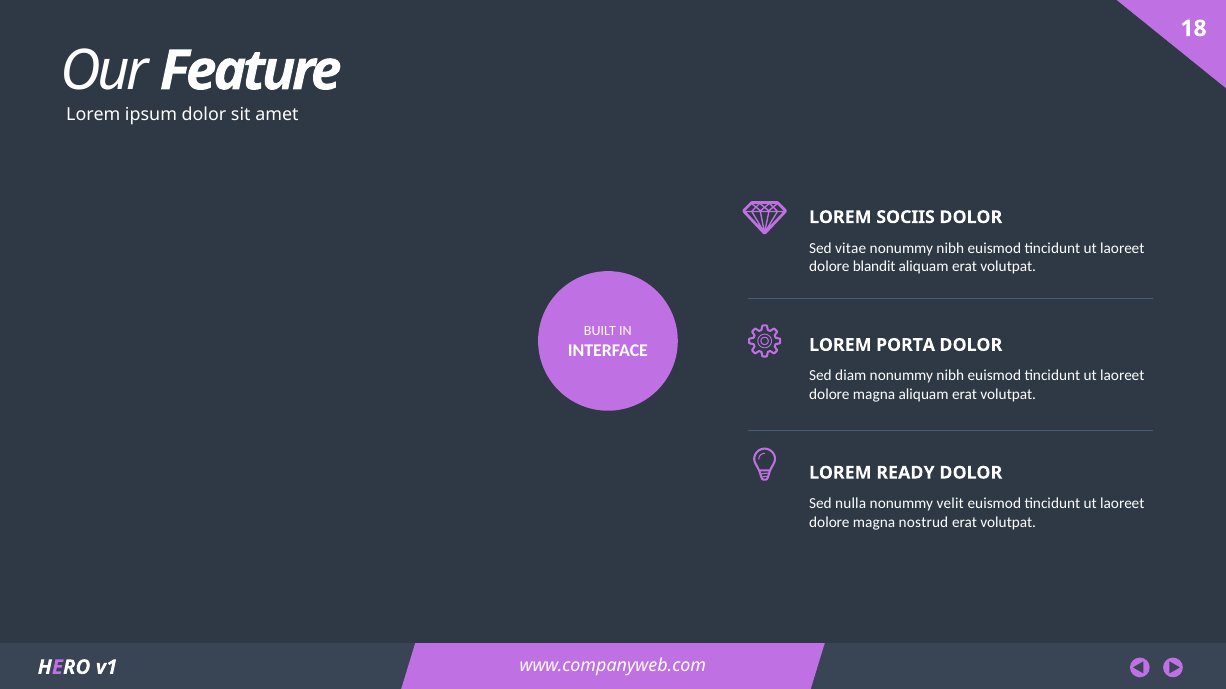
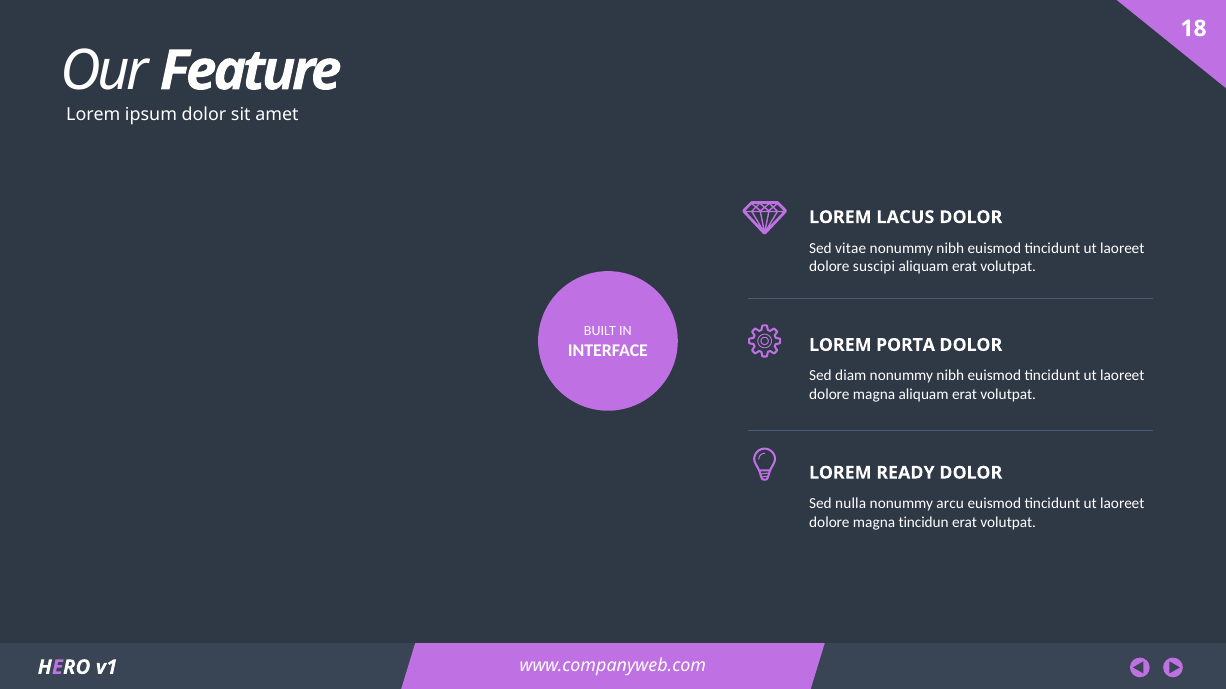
SOCIIS: SOCIIS -> LACUS
blandit: blandit -> suscipi
velit: velit -> arcu
nostrud: nostrud -> tincidun
